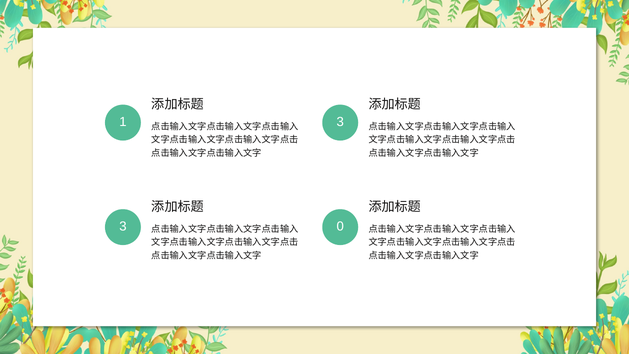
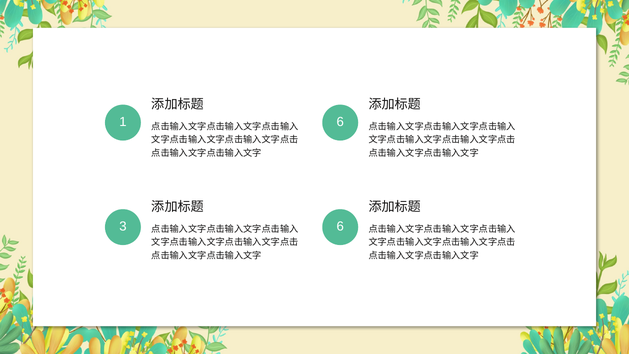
1 3: 3 -> 6
3 0: 0 -> 6
